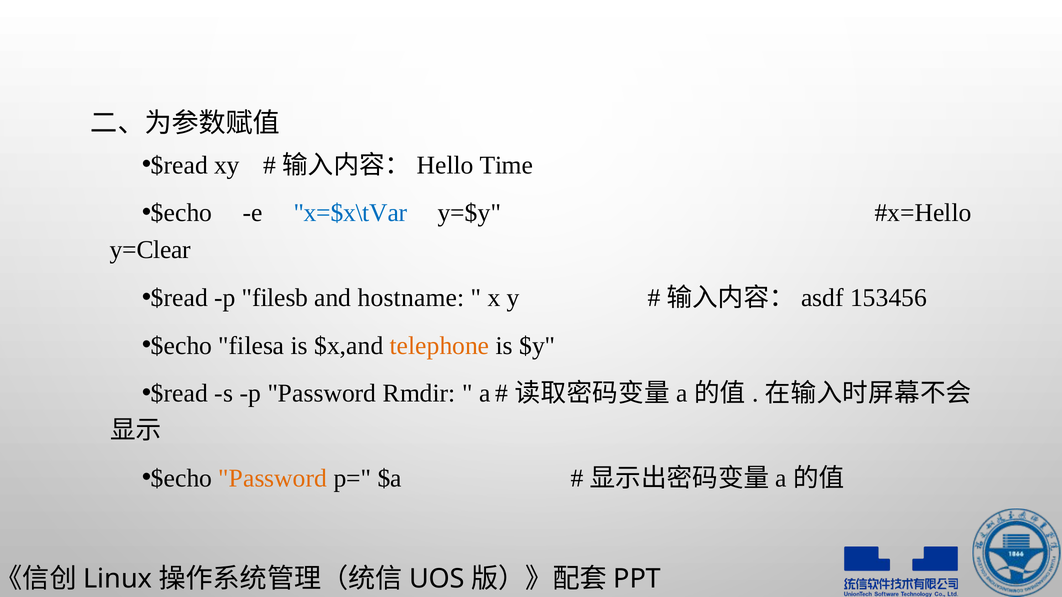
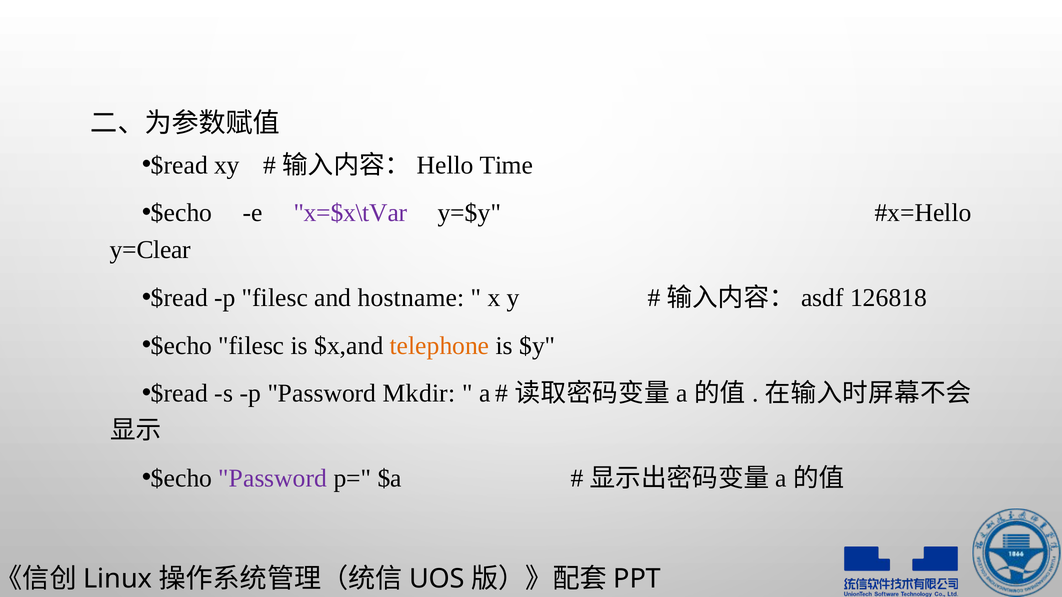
x=$x\tVar colour: blue -> purple
p filesb: filesb -> filesc
153456: 153456 -> 126818
filesa at (251, 346): filesa -> filesc
Rmdir: Rmdir -> Mkdir
Password at (273, 479) colour: orange -> purple
